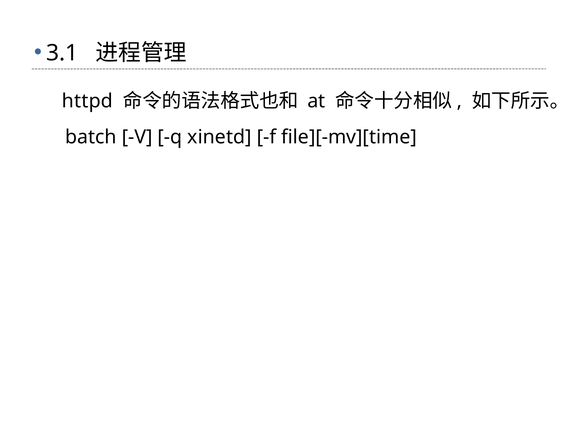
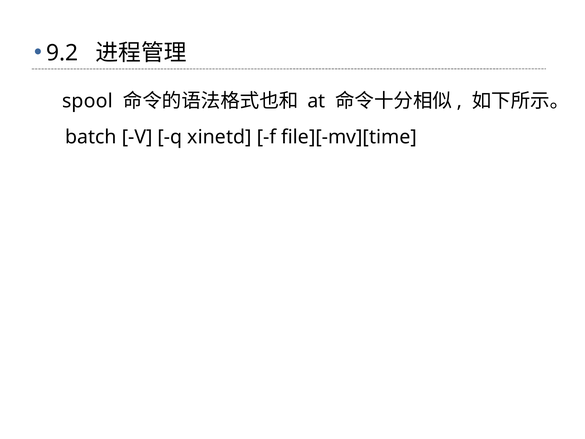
3.1: 3.1 -> 9.2
httpd: httpd -> spool
